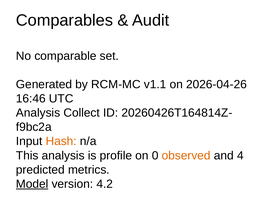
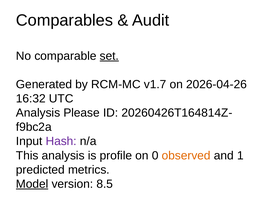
set underline: none -> present
v1.1: v1.1 -> v1.7
16:46: 16:46 -> 16:32
Collect: Collect -> Please
Hash colour: orange -> purple
4: 4 -> 1
4.2: 4.2 -> 8.5
